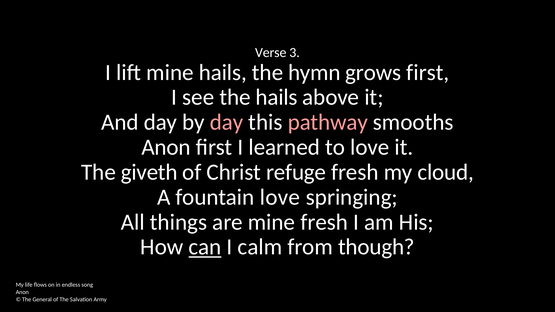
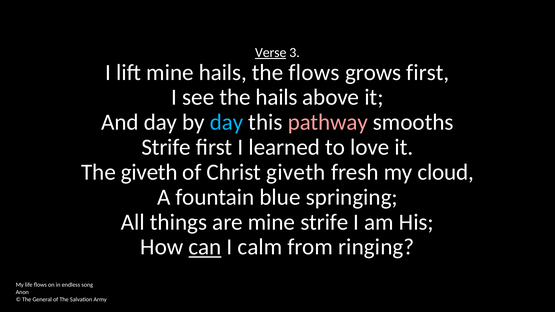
Verse underline: none -> present
the hymn: hymn -> flows
day at (227, 122) colour: pink -> light blue
Anon at (166, 147): Anon -> Strife
Christ refuge: refuge -> giveth
fountain love: love -> blue
mine fresh: fresh -> strife
though: though -> ringing
